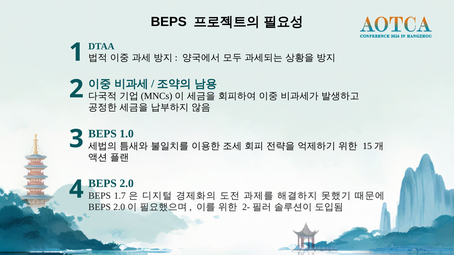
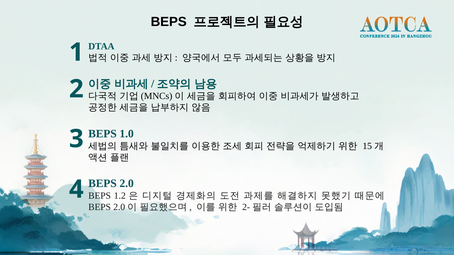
1.7: 1.7 -> 1.2
